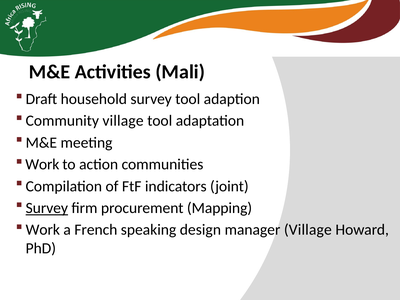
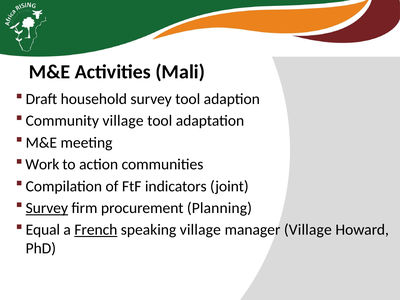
Mapping: Mapping -> Planning
Work at (43, 230): Work -> Equal
French underline: none -> present
speaking design: design -> village
